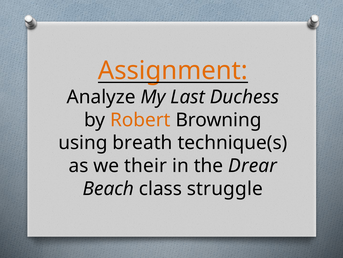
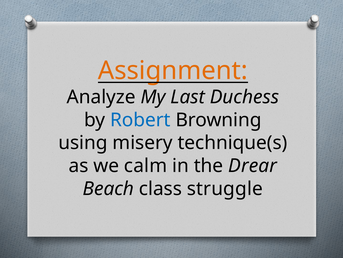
Robert colour: orange -> blue
breath: breath -> misery
their: their -> calm
